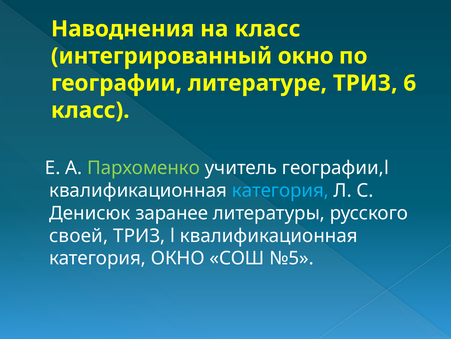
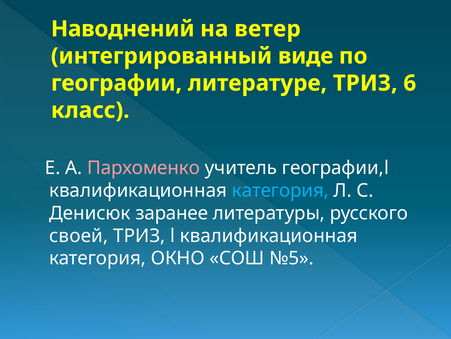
Наводнения: Наводнения -> Наводнений
на класс: класс -> ветер
интегрированный окно: окно -> виде
Пархоменко colour: light green -> pink
